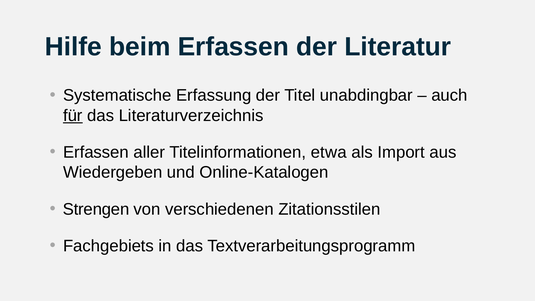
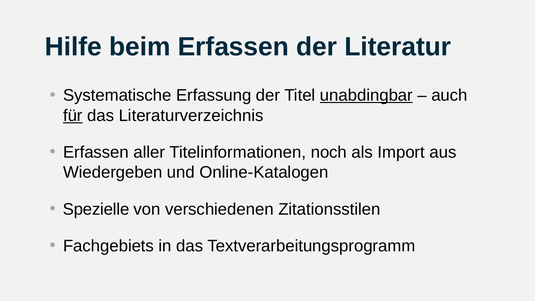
unabdingbar underline: none -> present
etwa: etwa -> noch
Strengen: Strengen -> Spezielle
